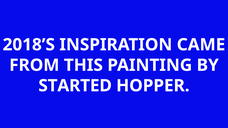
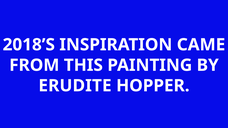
STARTED: STARTED -> ERUDITE
